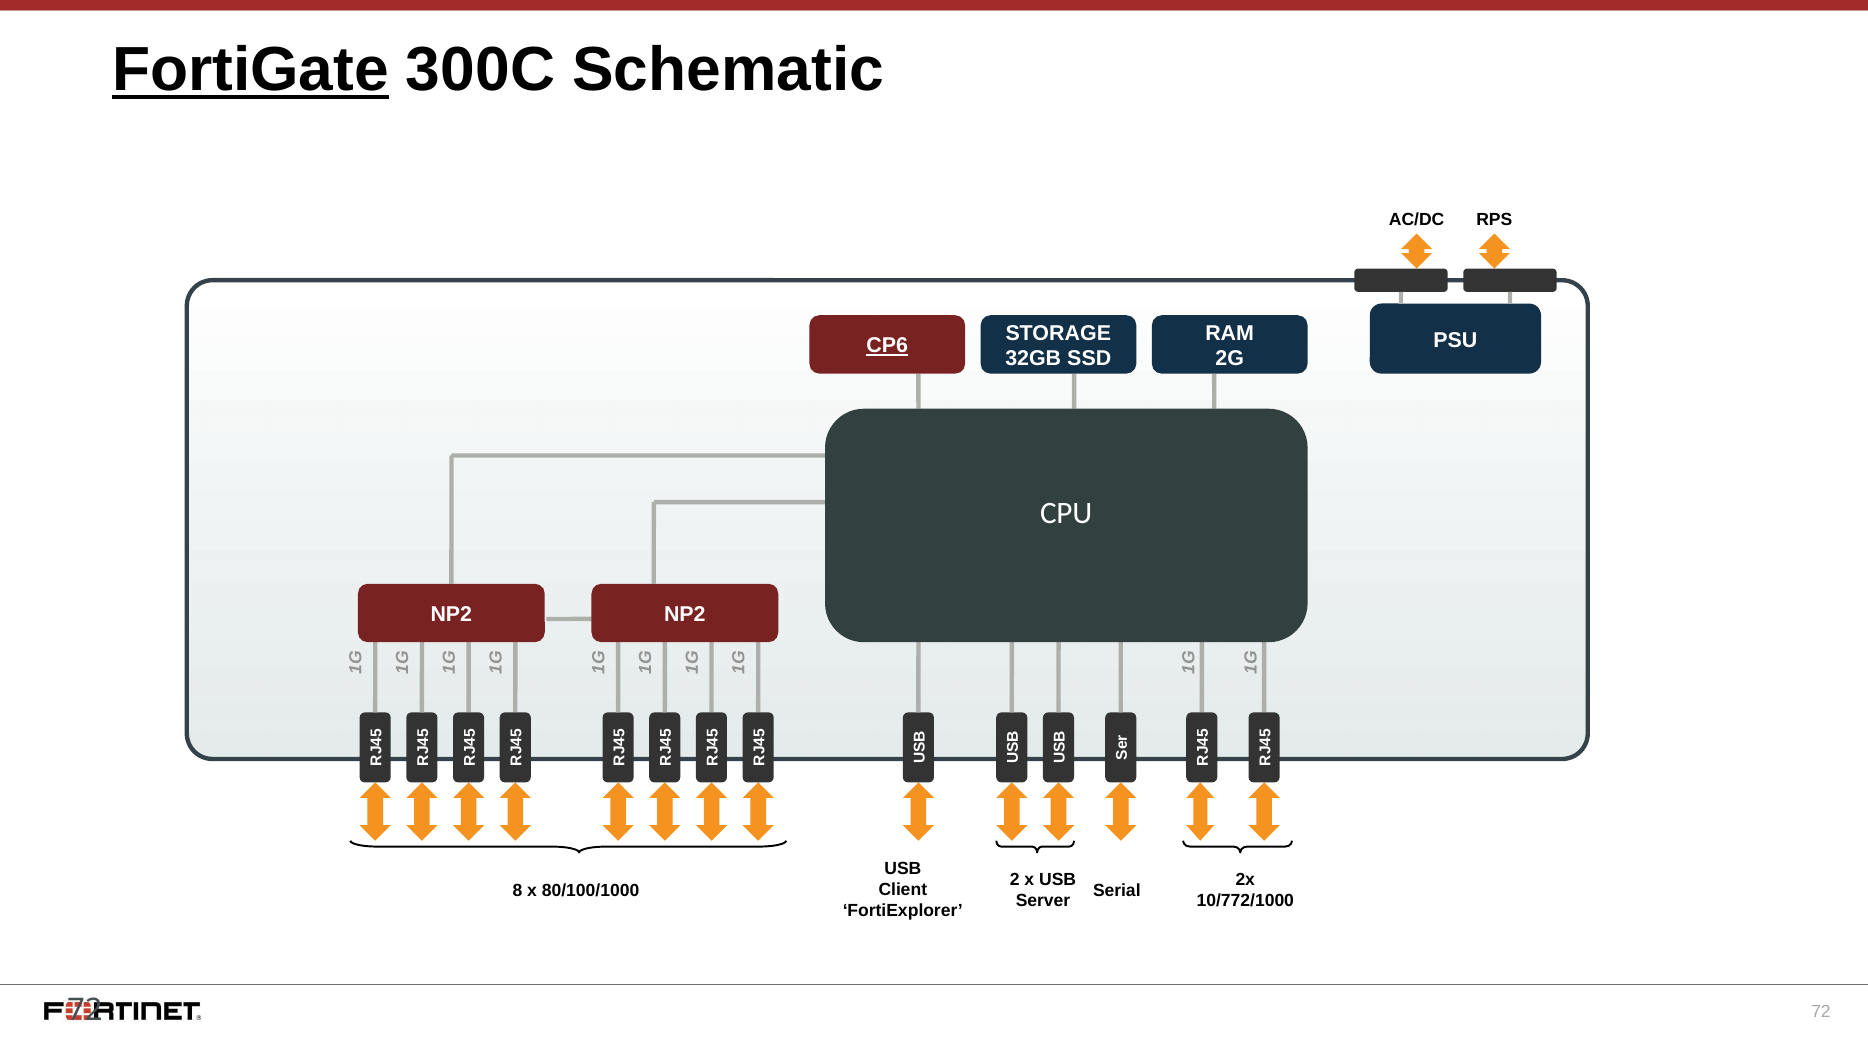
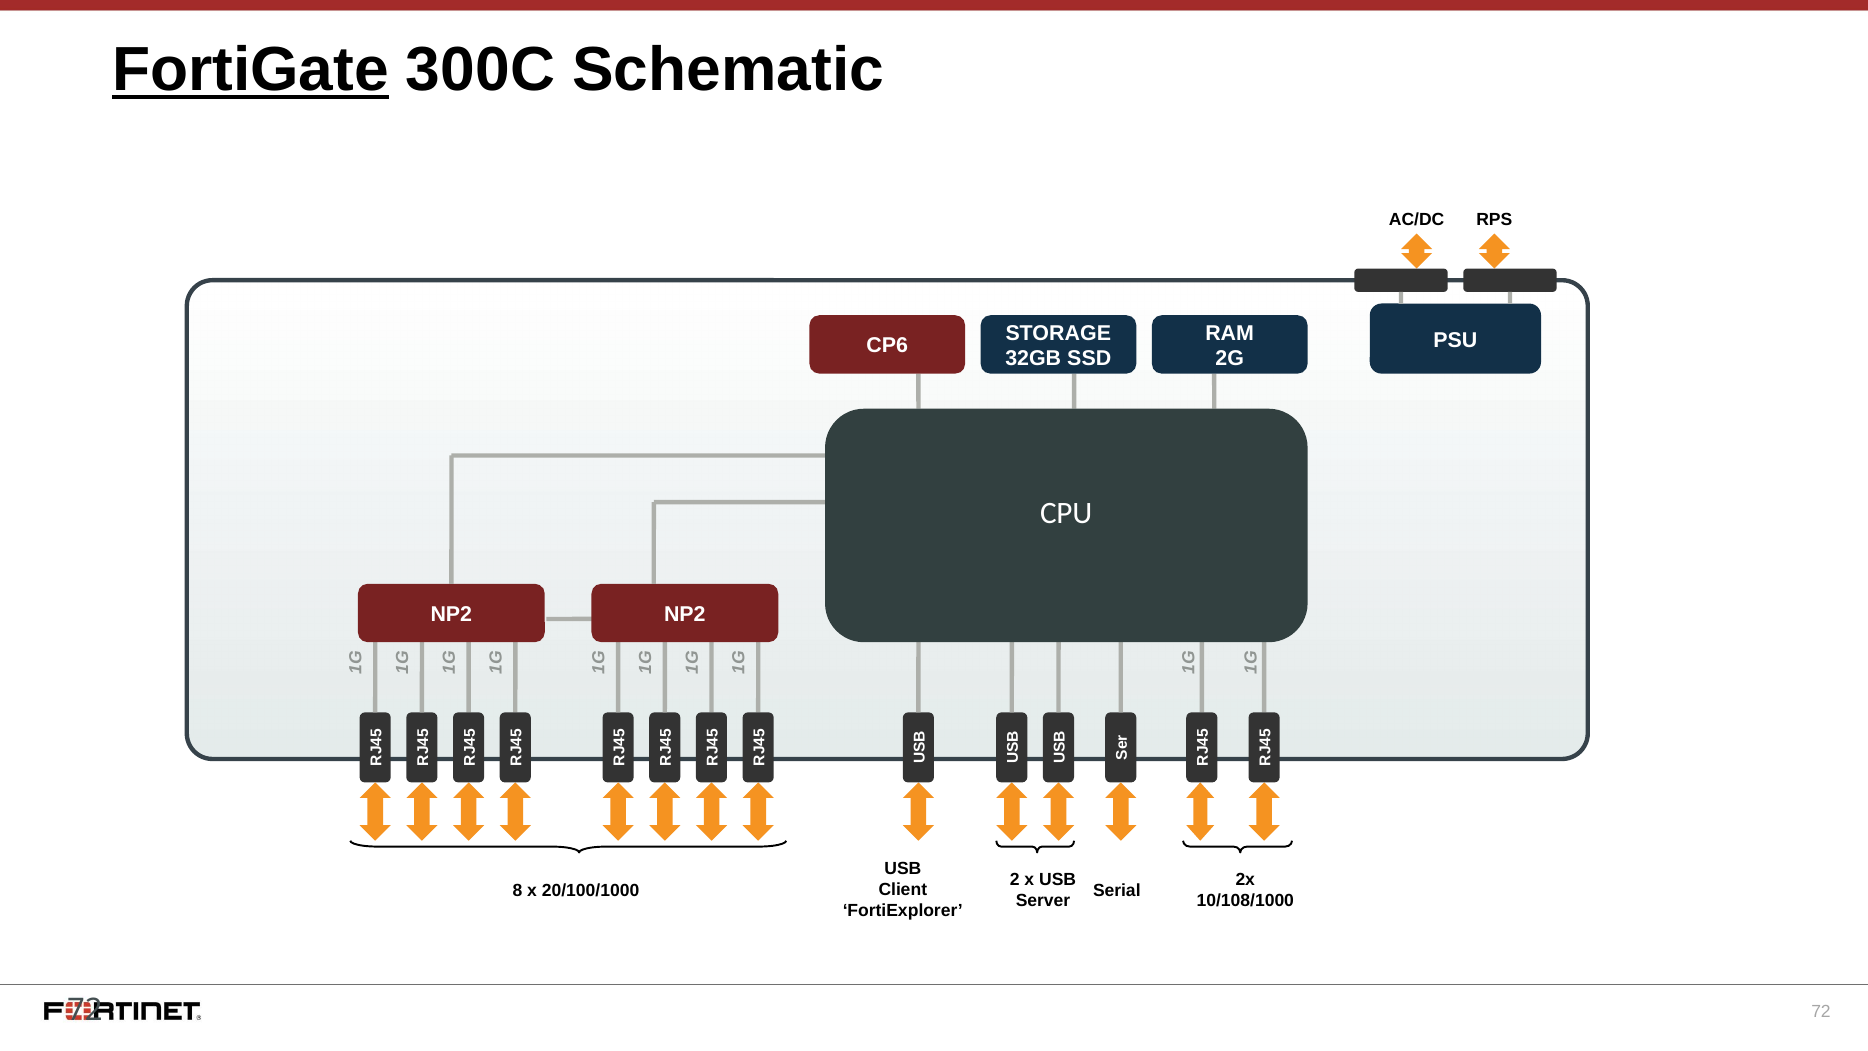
CP6 underline: present -> none
80/100/1000: 80/100/1000 -> 20/100/1000
10/772/1000: 10/772/1000 -> 10/108/1000
